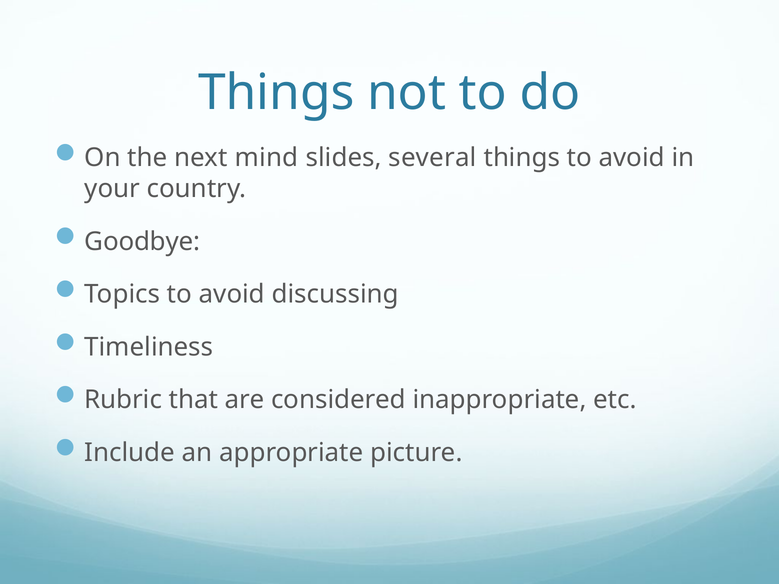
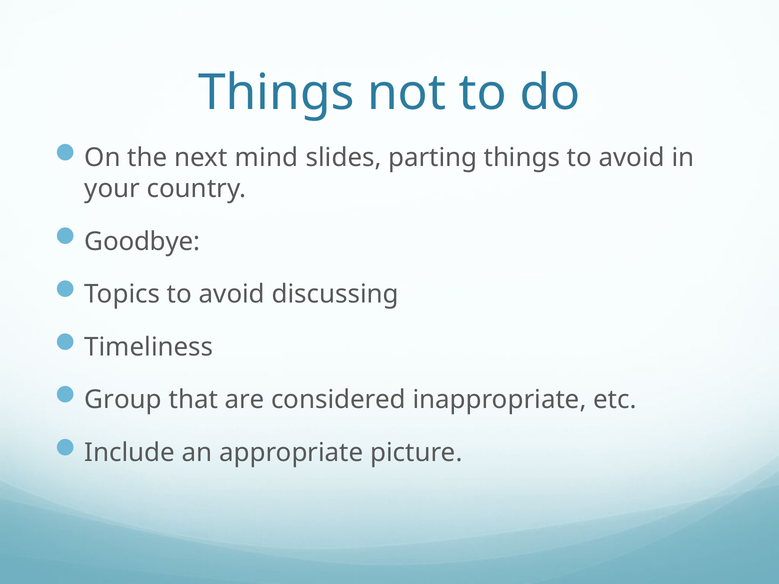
several: several -> parting
Rubric: Rubric -> Group
